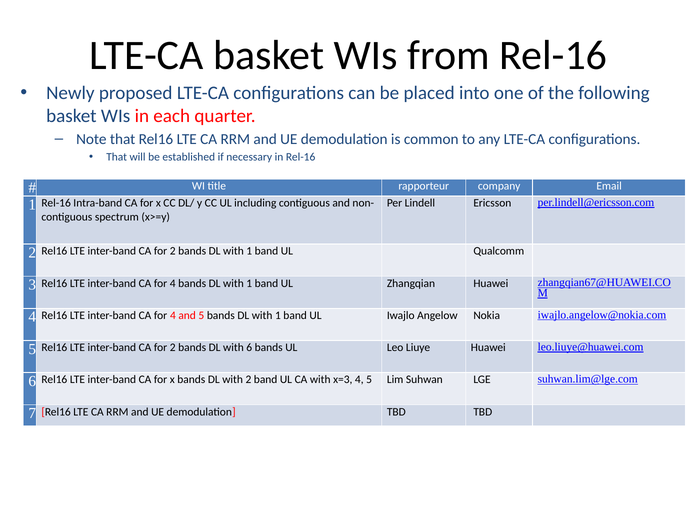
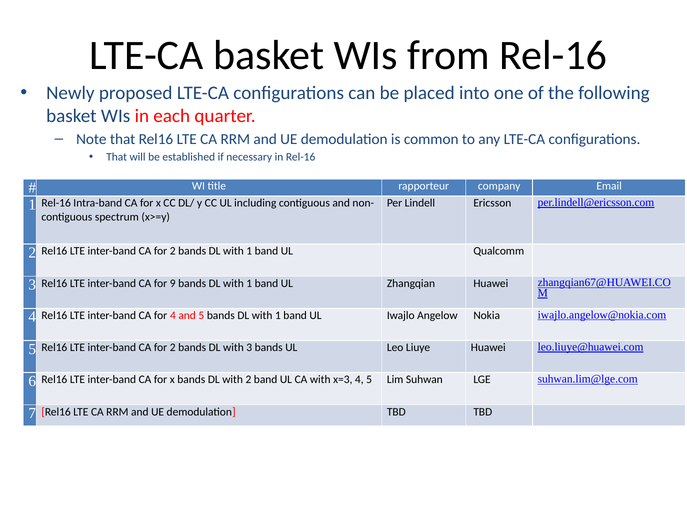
4 at (173, 283): 4 -> 9
with 6: 6 -> 3
